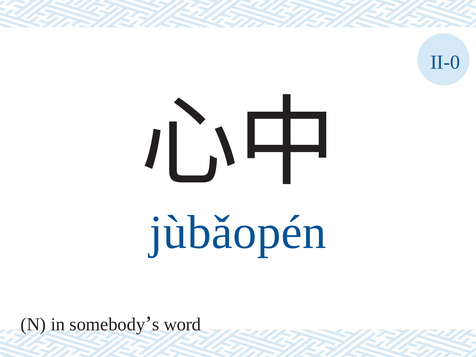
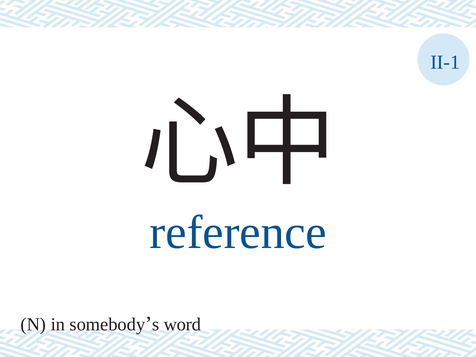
II-0: II-0 -> II-1
jùbǎopén: jùbǎopén -> reference
